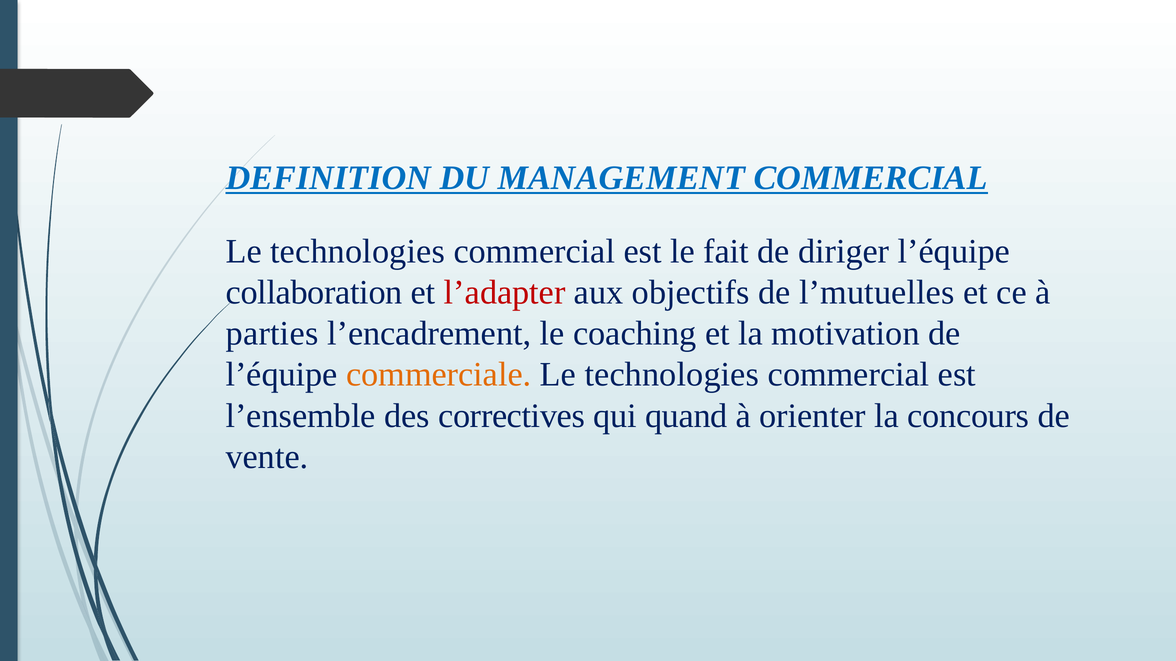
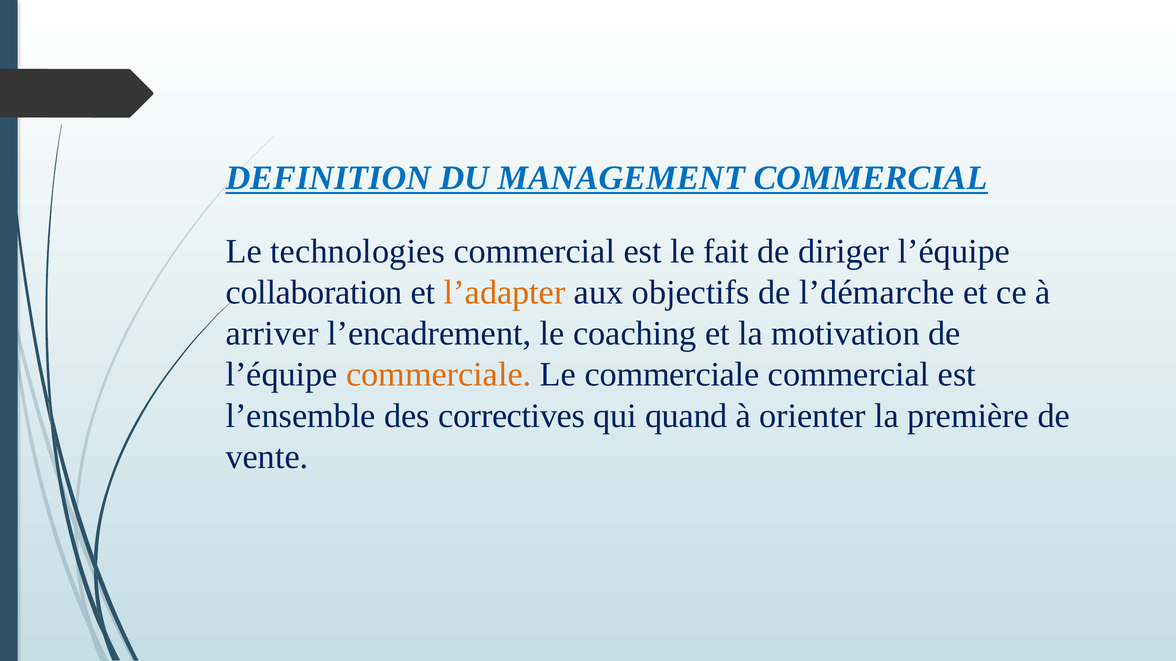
l’adapter colour: red -> orange
l’mutuelles: l’mutuelles -> l’démarche
parties: parties -> arriver
technologies at (672, 375): technologies -> commerciale
concours: concours -> première
